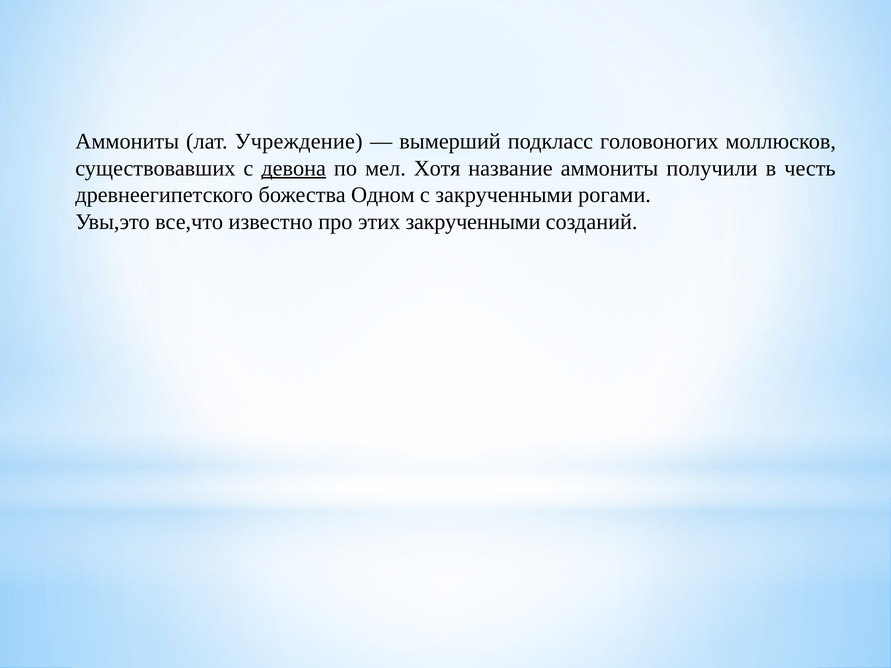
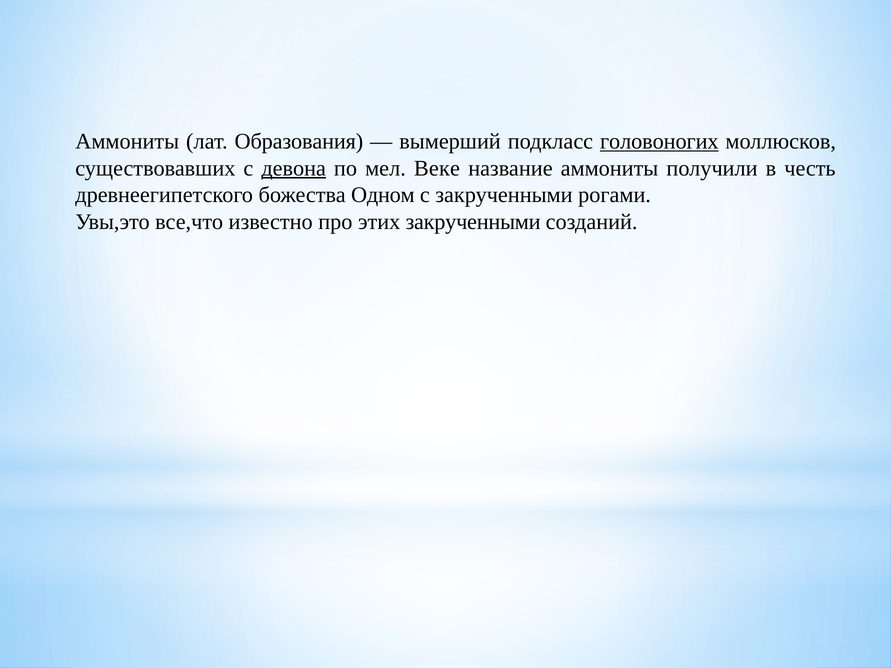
Учреждение: Учреждение -> Образования
головоногих underline: none -> present
Хотя: Хотя -> Веке
